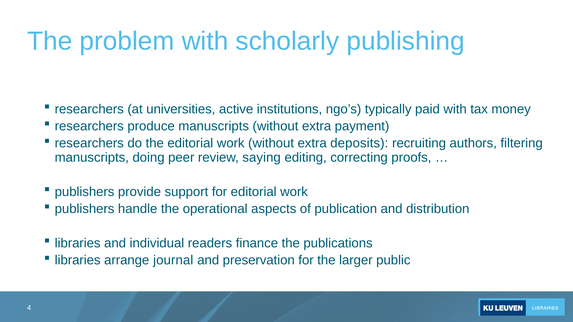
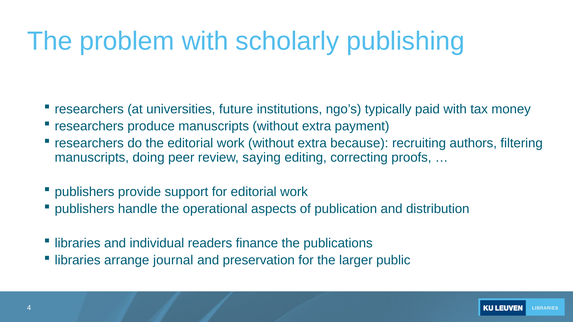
active: active -> future
deposits: deposits -> because
